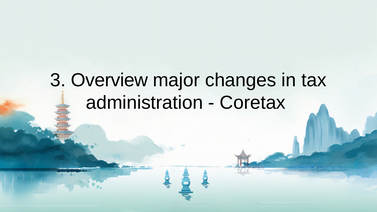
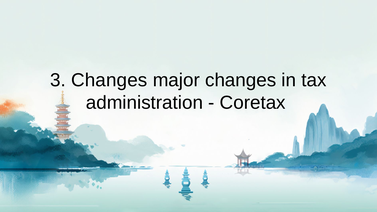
3 Overview: Overview -> Changes
